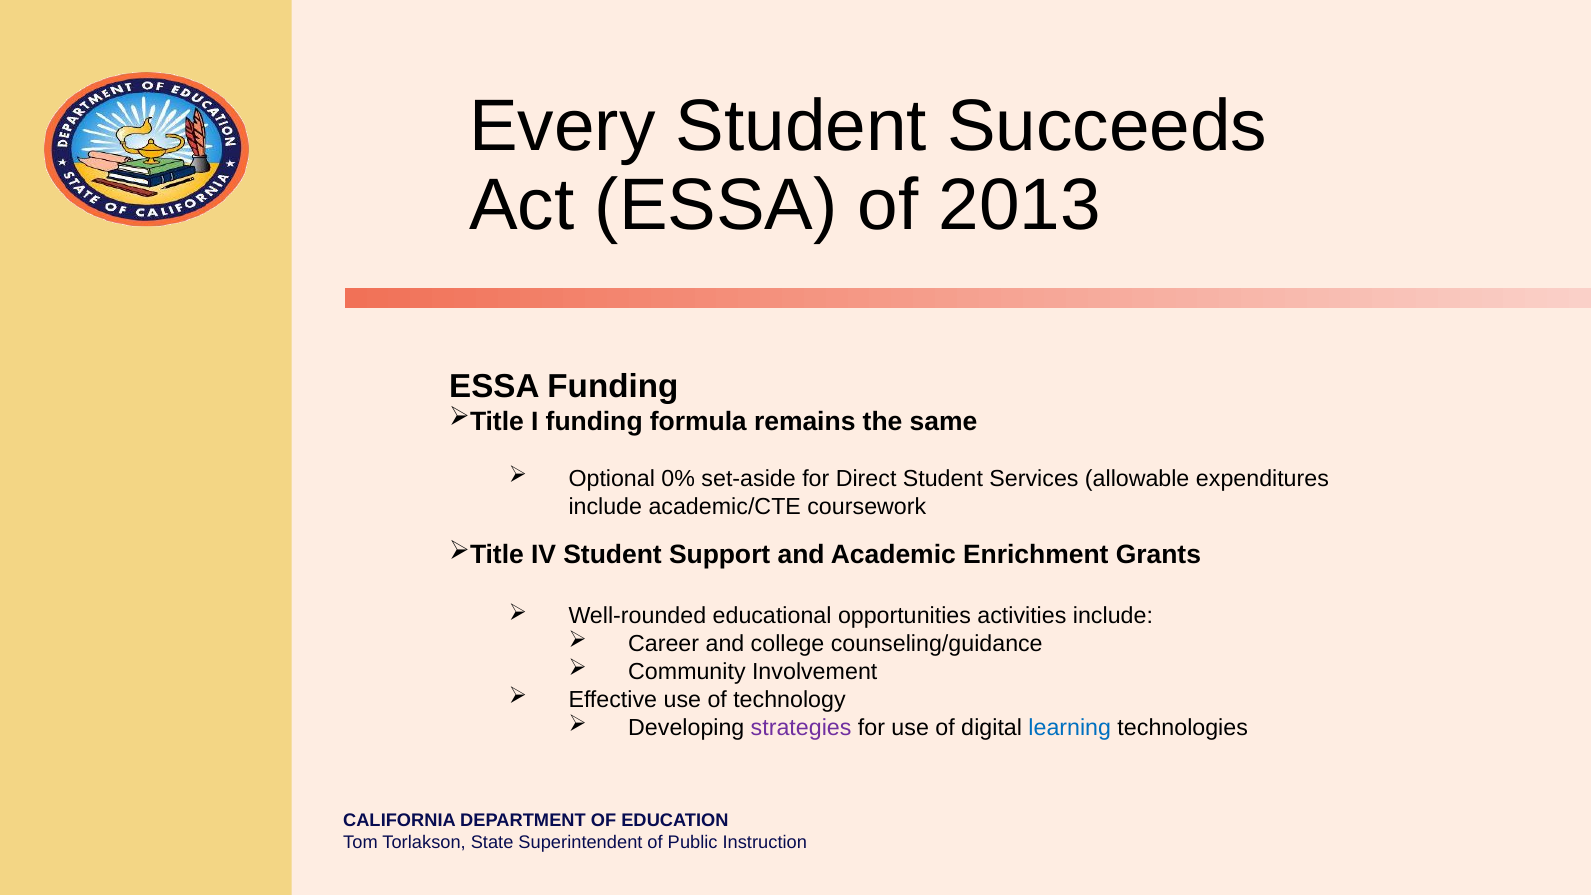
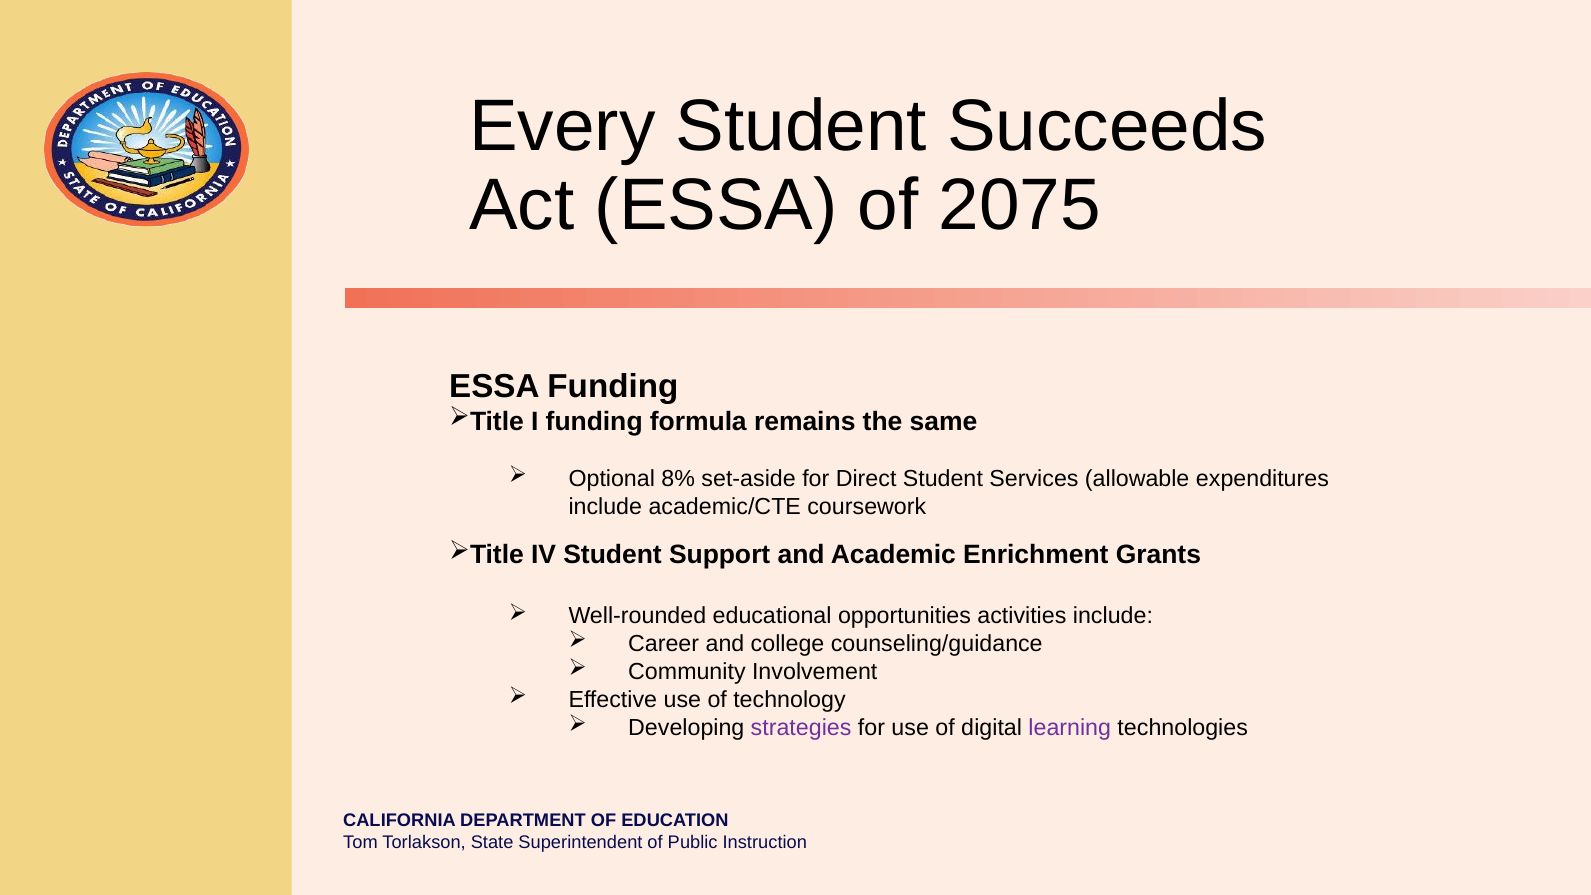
2013: 2013 -> 2075
0%: 0% -> 8%
learning colour: blue -> purple
